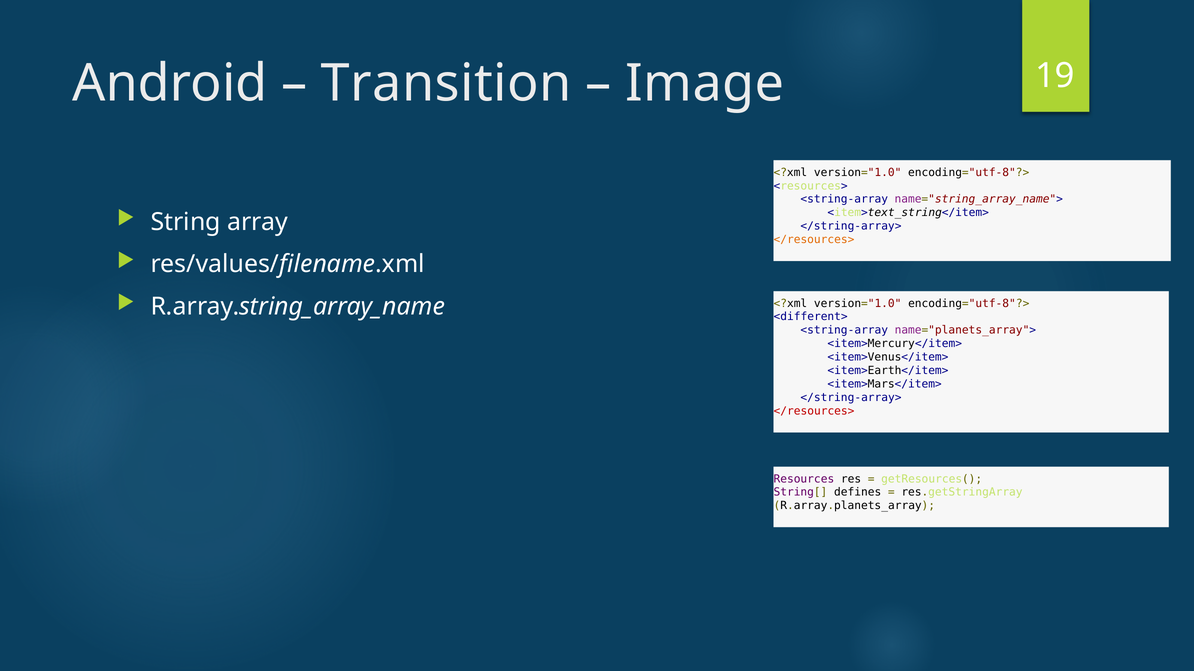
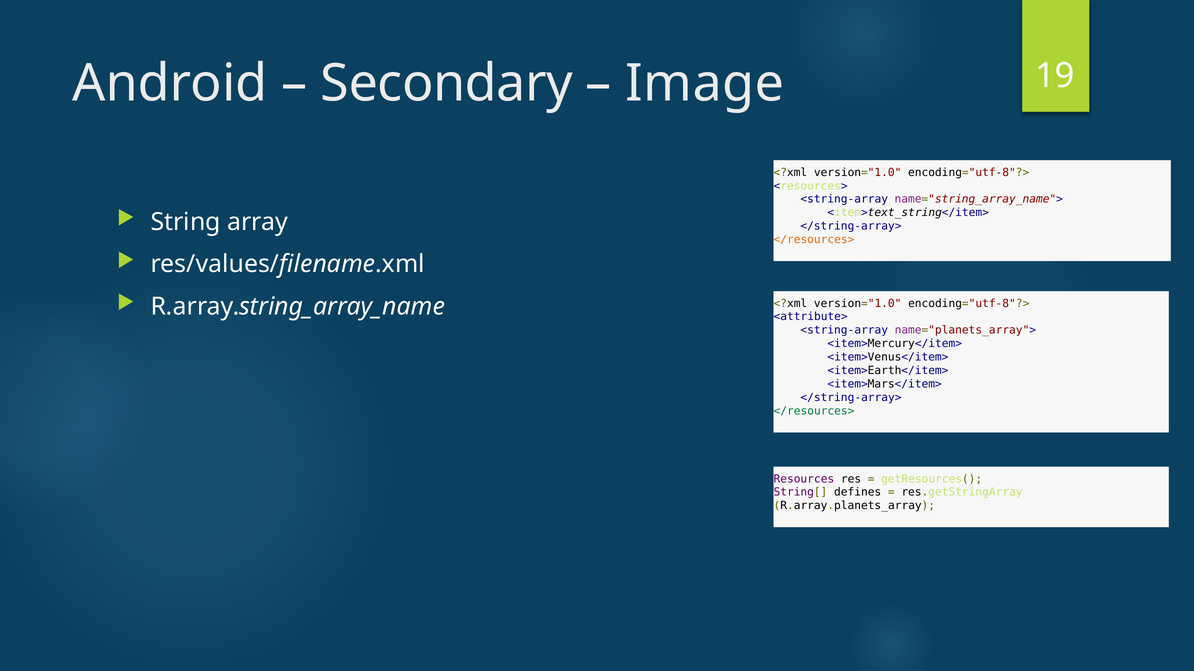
Transition: Transition -> Secondary
<different>: <different> -> <attribute>
</resources> at (814, 411) colour: red -> green
